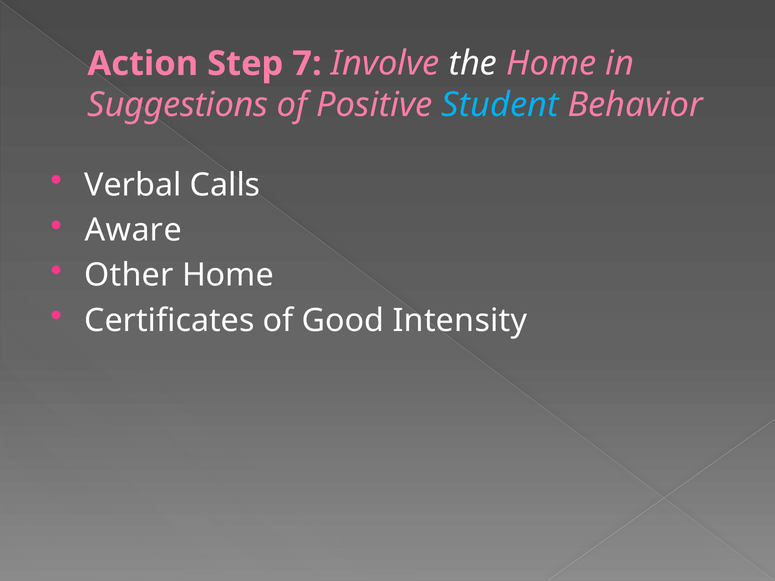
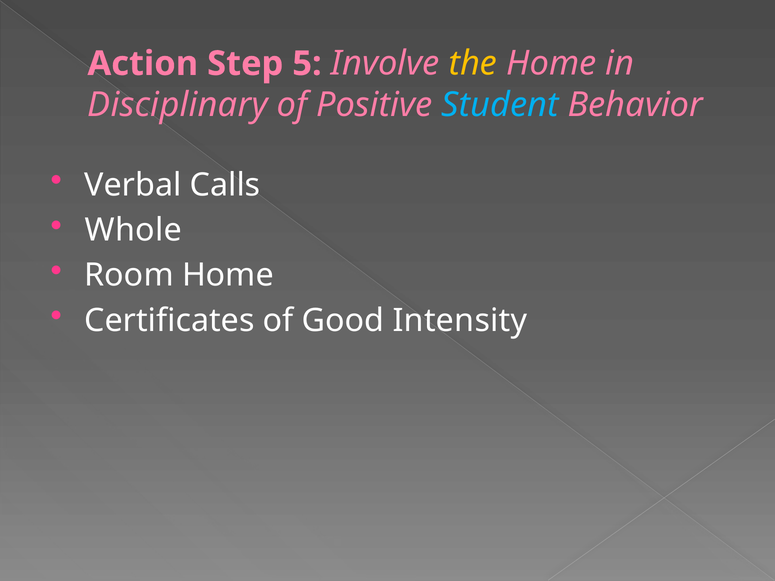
7: 7 -> 5
the colour: white -> yellow
Suggestions: Suggestions -> Disciplinary
Aware: Aware -> Whole
Other: Other -> Room
